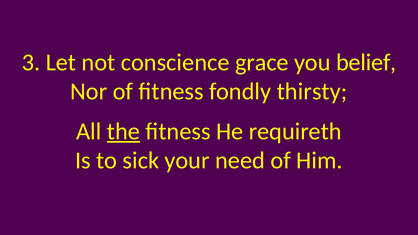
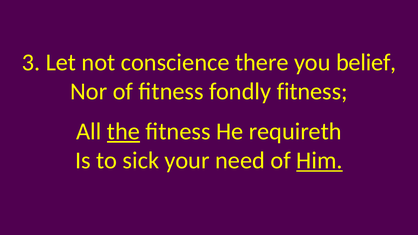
grace: grace -> there
fondly thirsty: thirsty -> fitness
Him underline: none -> present
